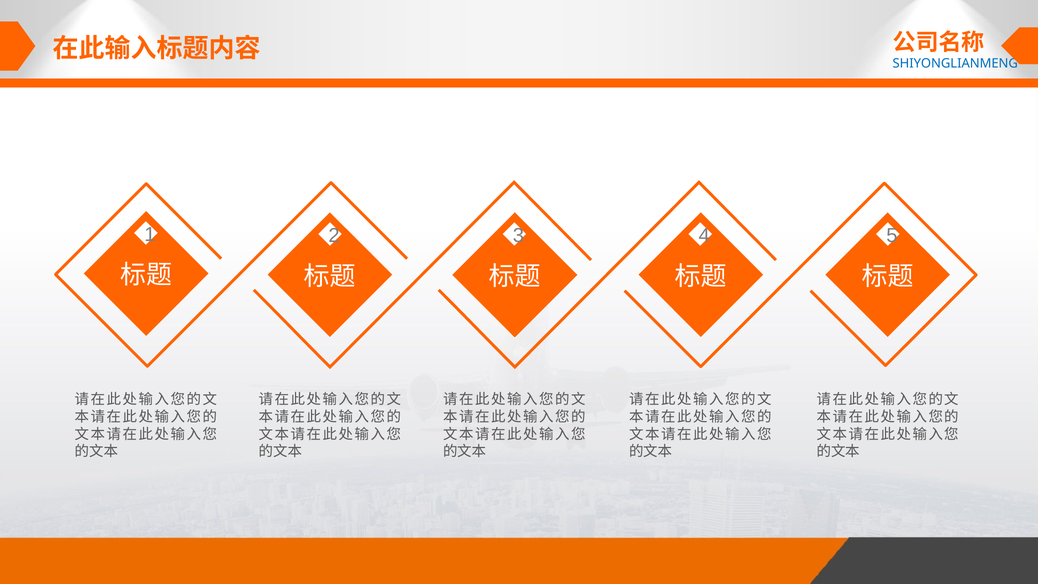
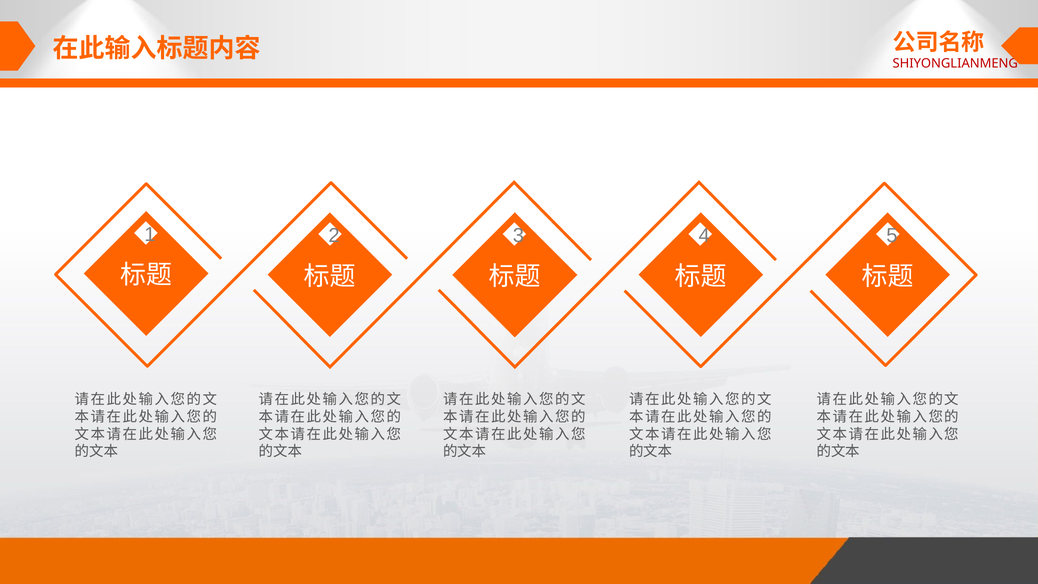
SHIYONGLIANMENG colour: blue -> red
